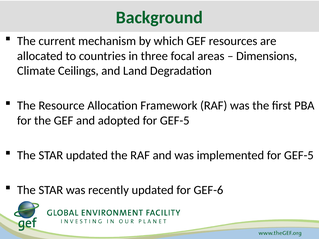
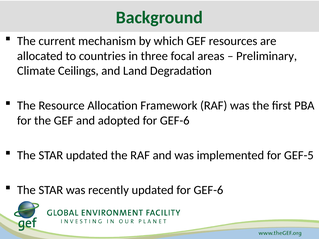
Dimensions: Dimensions -> Preliminary
adopted for GEF-5: GEF-5 -> GEF-6
